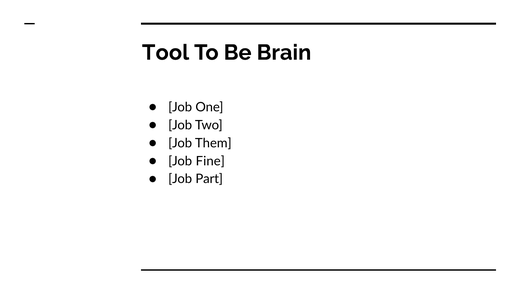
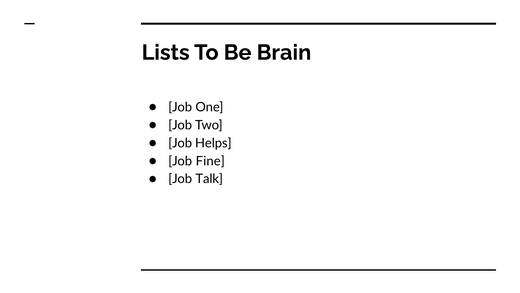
Tool: Tool -> Lists
Them: Them -> Helps
Part: Part -> Talk
